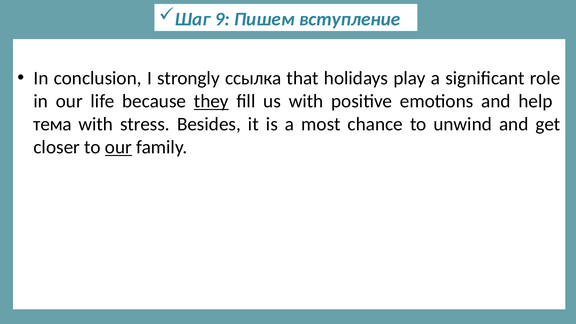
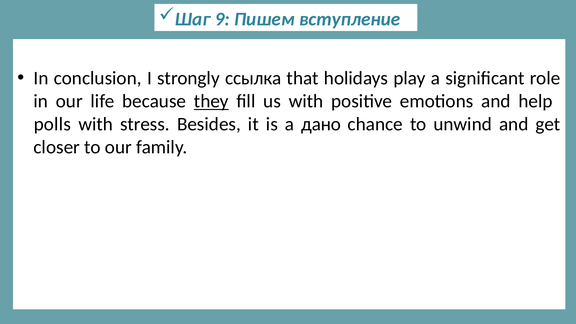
тема: тема -> polls
most: most -> дано
our at (118, 147) underline: present -> none
